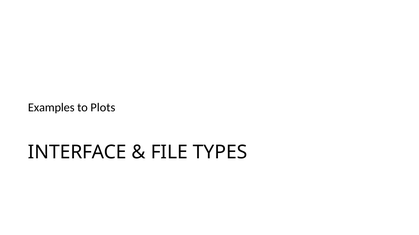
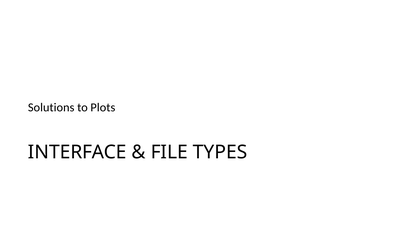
Examples: Examples -> Solutions
